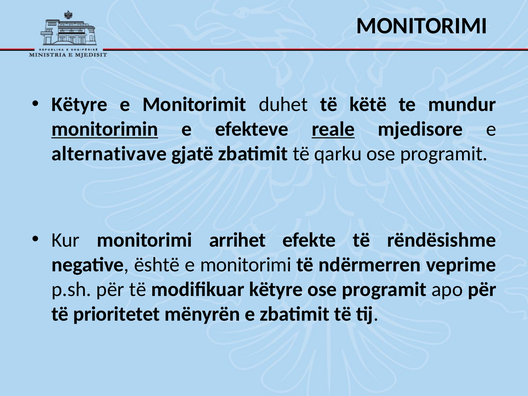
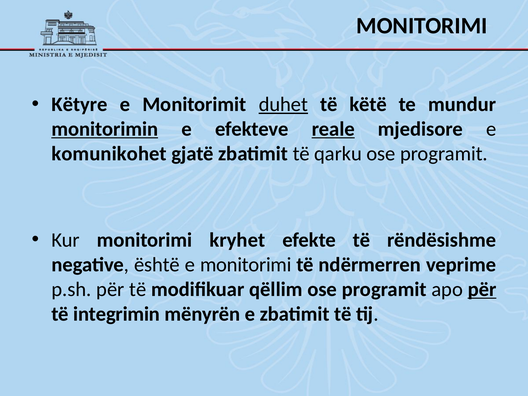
duhet underline: none -> present
alternativave: alternativave -> komunikohet
arrihet: arrihet -> kryhet
modifikuar këtyre: këtyre -> qëllim
për at (482, 289) underline: none -> present
prioritetet: prioritetet -> integrimin
